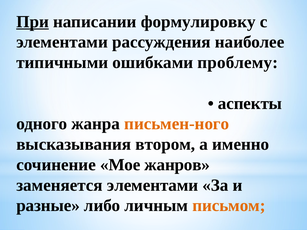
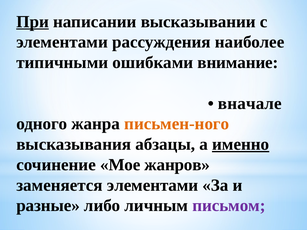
формулировку: формулировку -> высказывании
проблему: проблему -> внимание
аспекты: аспекты -> вначале
втором: втором -> абзацы
именно underline: none -> present
письмом colour: orange -> purple
